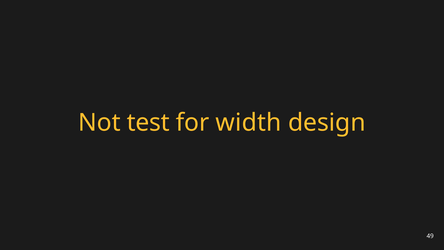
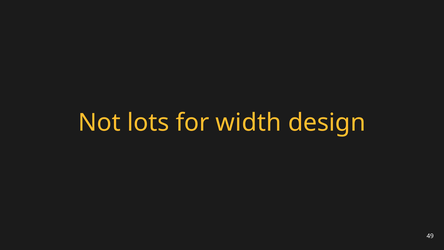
test: test -> lots
